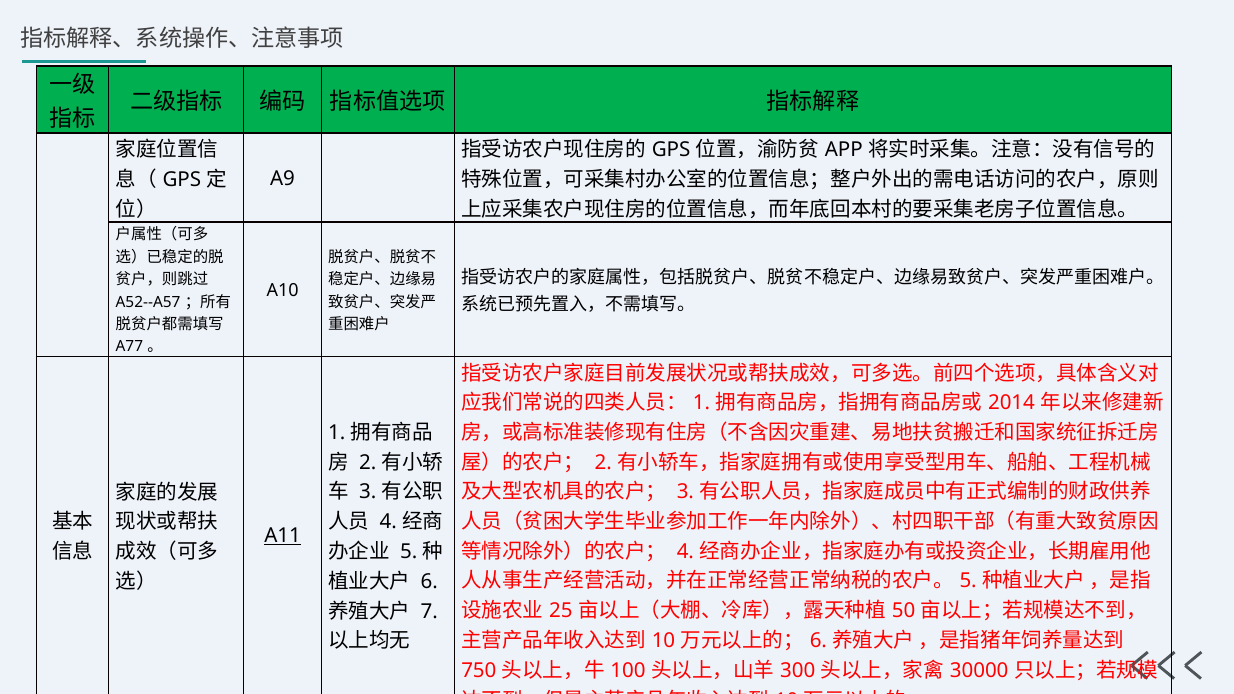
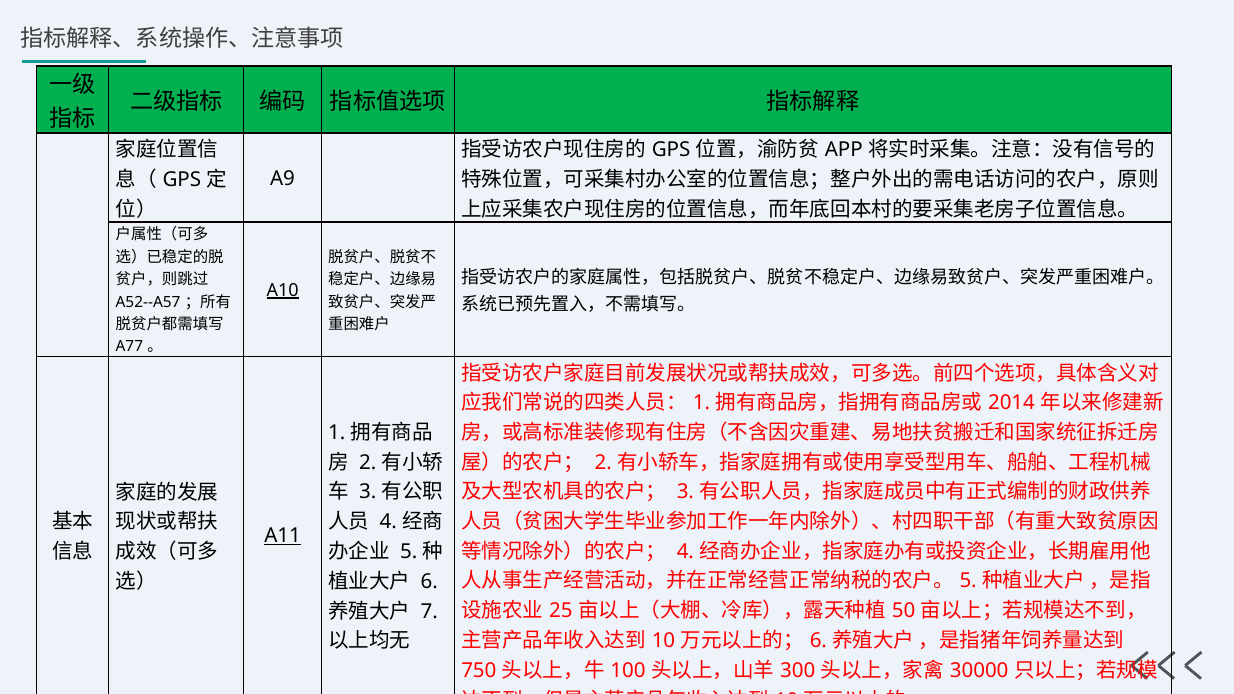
A10 underline: none -> present
